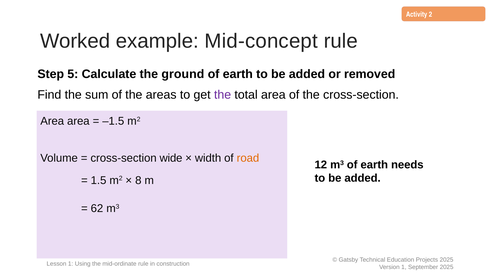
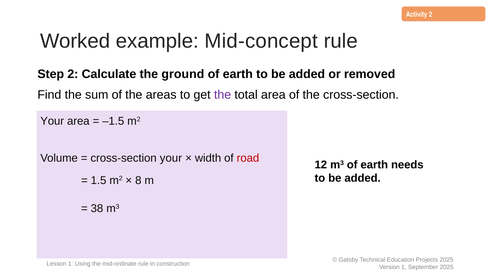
Step 5: 5 -> 2
Area at (52, 121): Area -> Your
cross-section wide: wide -> your
road colour: orange -> red
62: 62 -> 38
